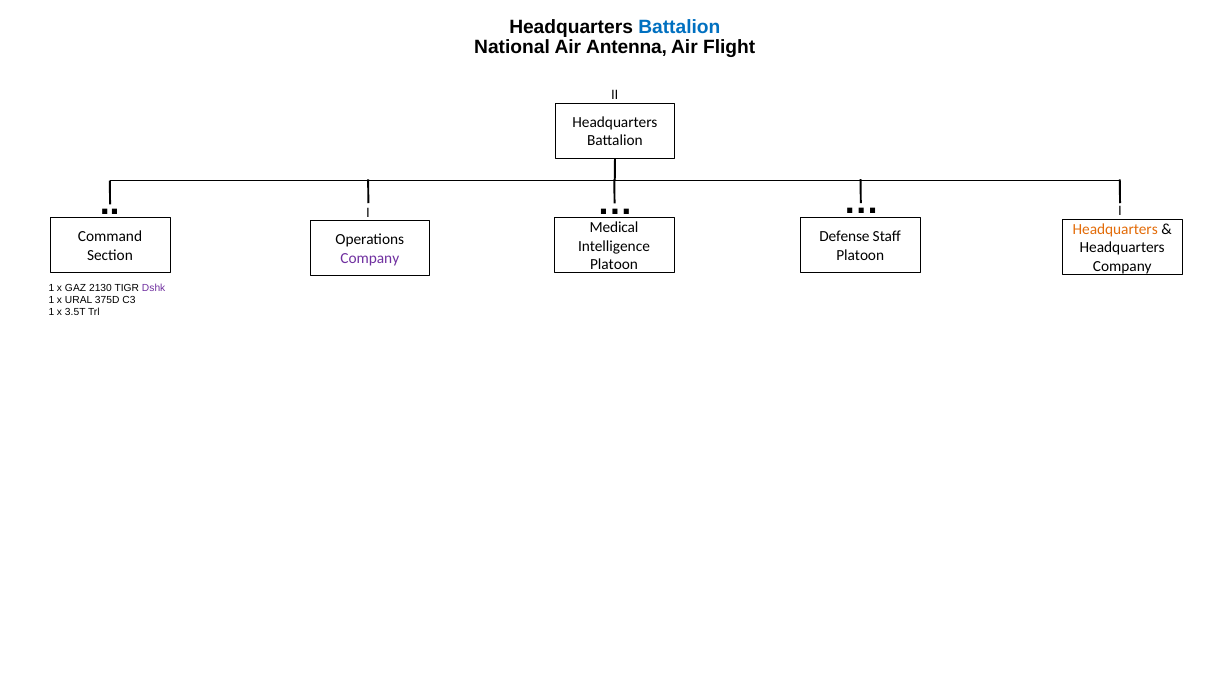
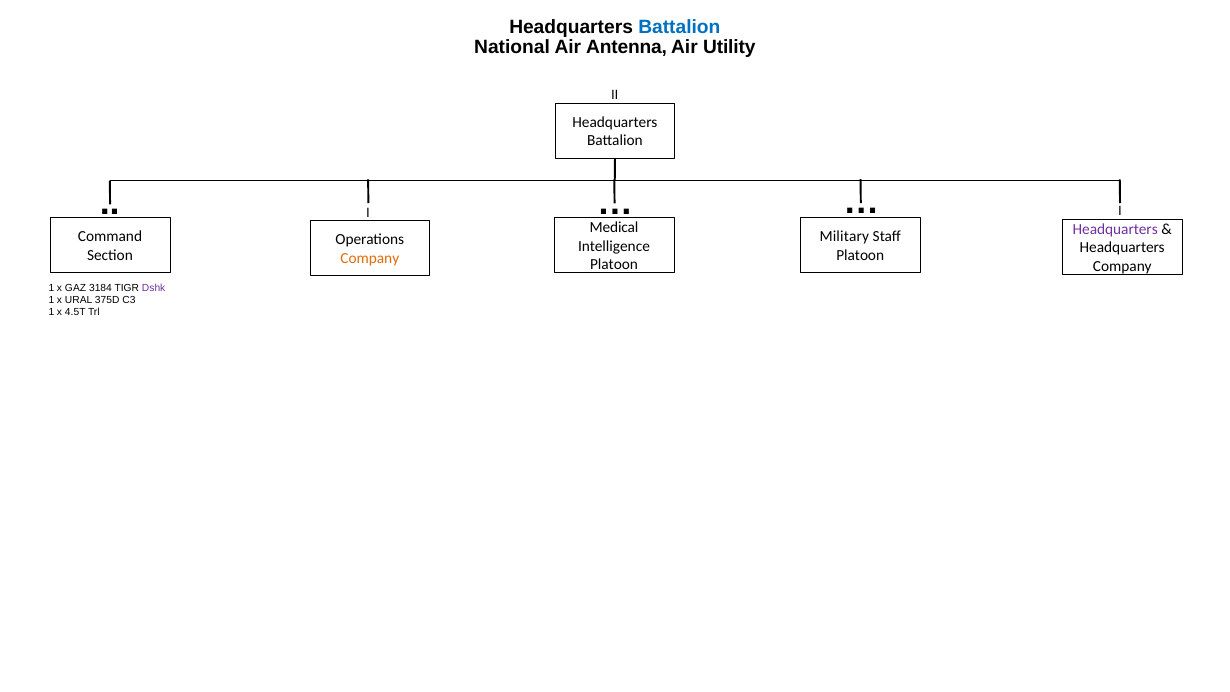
Flight: Flight -> Utility
Headquarters at (1115, 229) colour: orange -> purple
Defense: Defense -> Military
Company at (370, 258) colour: purple -> orange
2130: 2130 -> 3184
3.5T: 3.5T -> 4.5T
